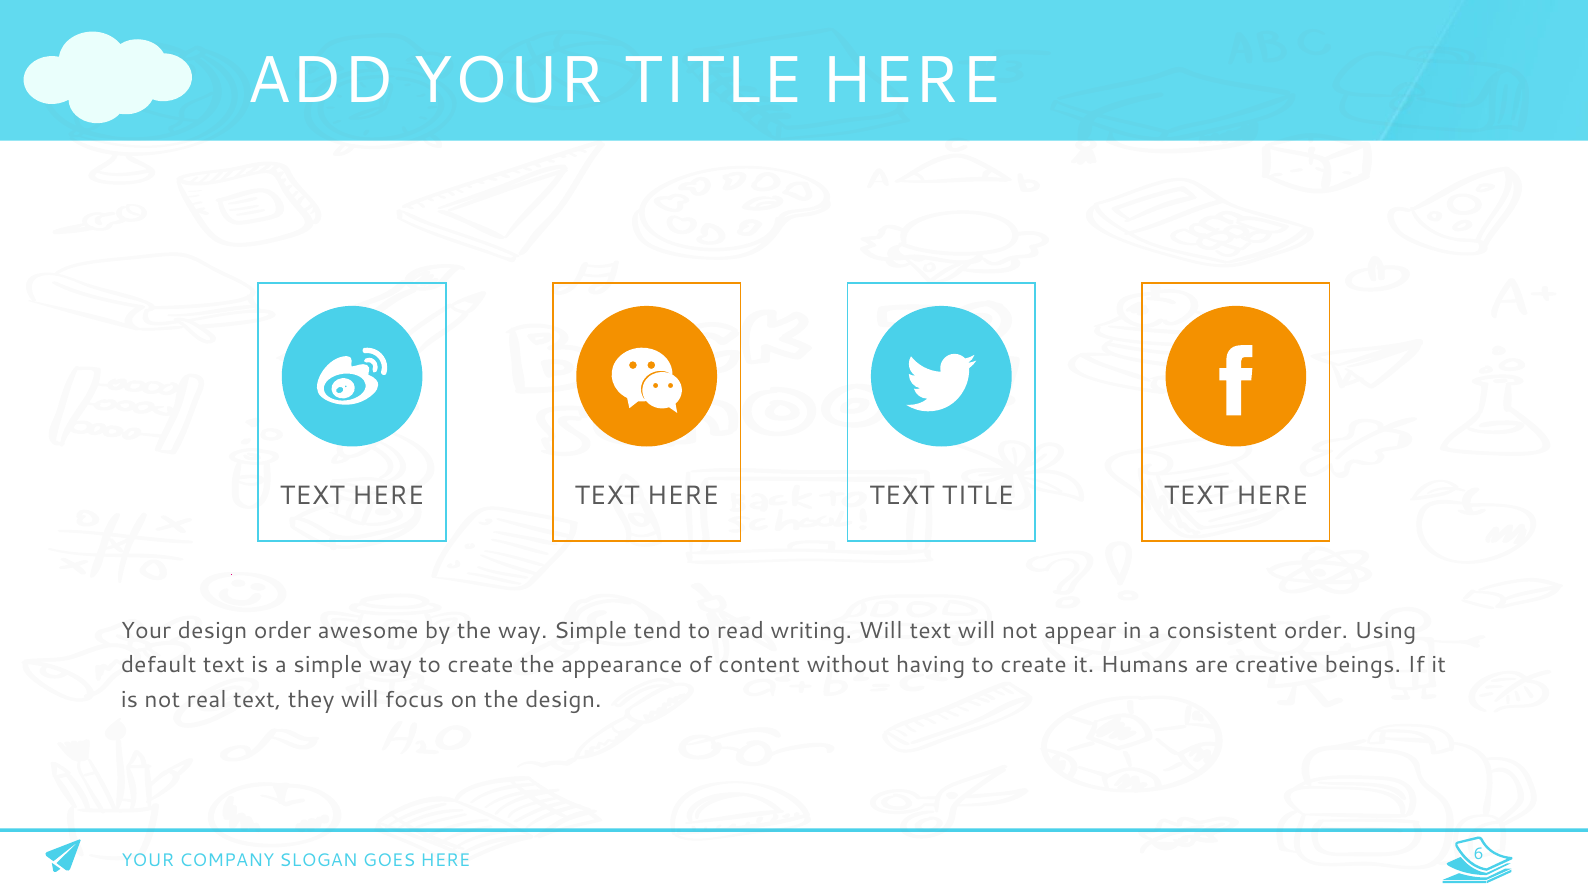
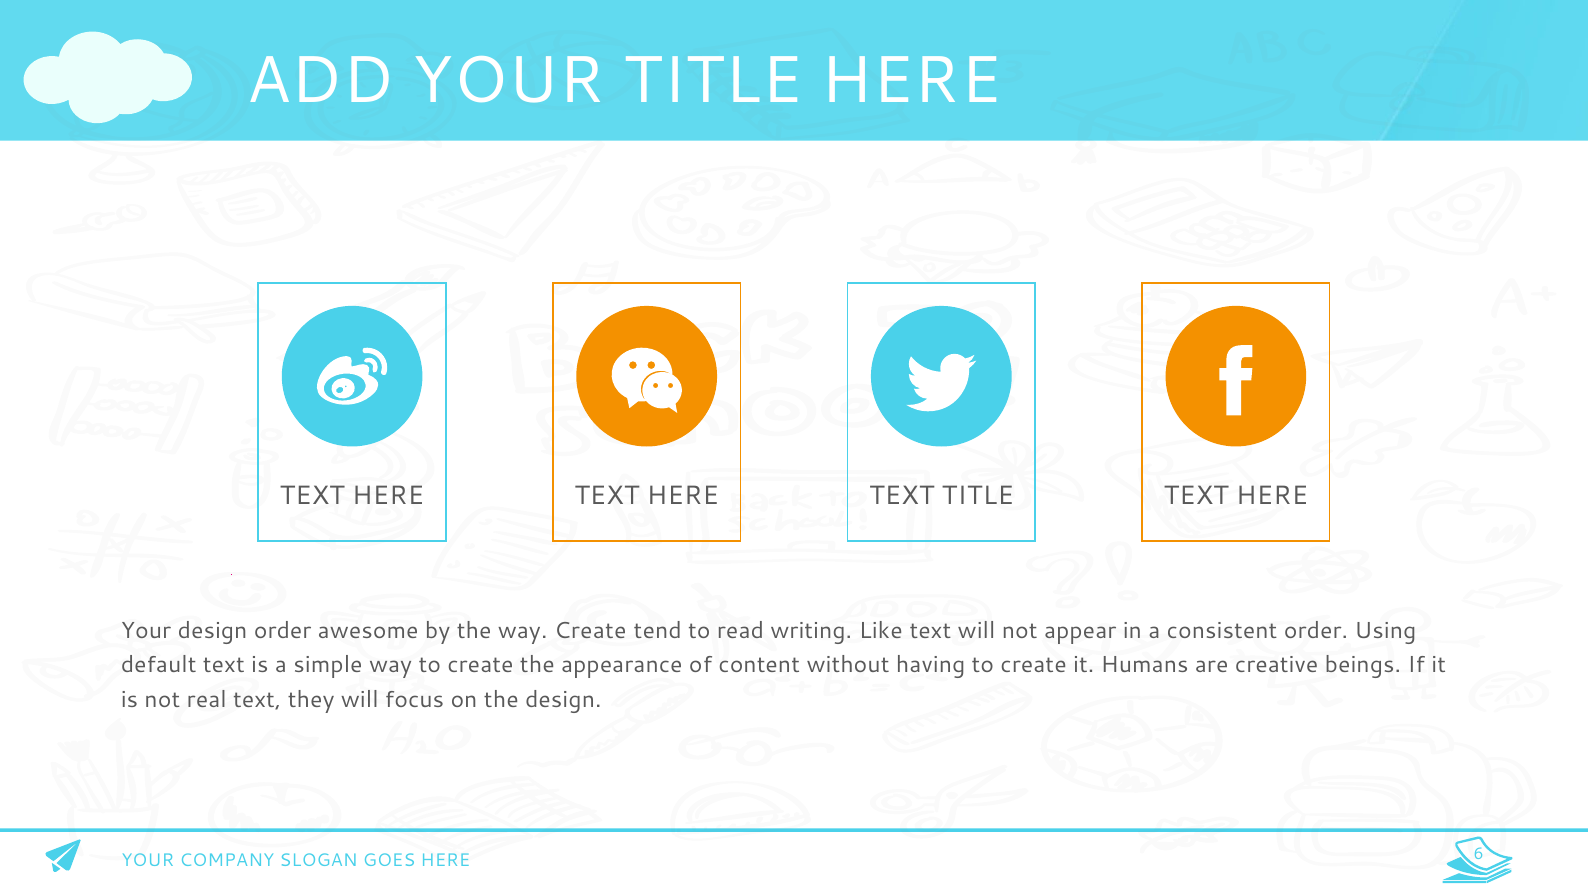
way Simple: Simple -> Create
writing Will: Will -> Like
